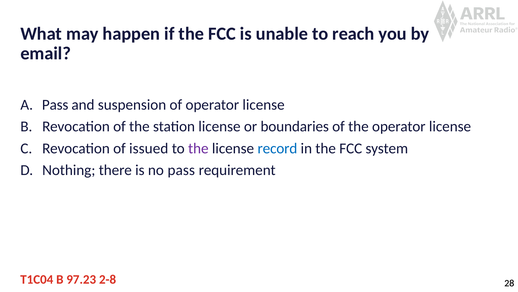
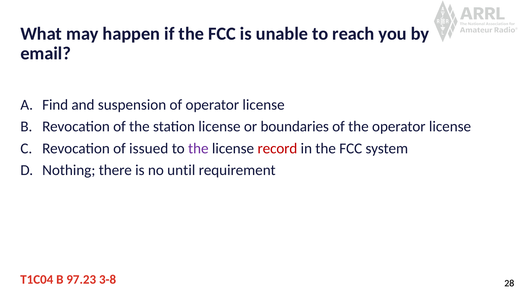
Pass at (55, 105): Pass -> Find
record colour: blue -> red
no pass: pass -> until
2-8: 2-8 -> 3-8
